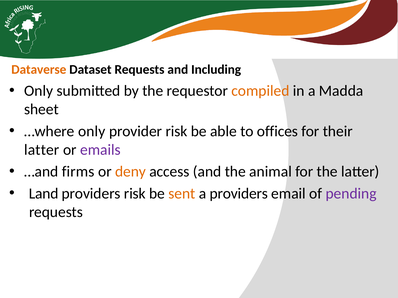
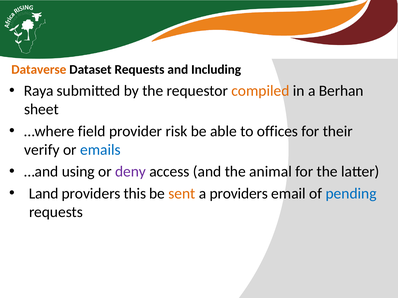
Only at (39, 91): Only -> Raya
Madda: Madda -> Berhan
…where only: only -> field
latter at (42, 150): latter -> verify
emails colour: purple -> blue
firms: firms -> using
deny colour: orange -> purple
providers risk: risk -> this
pending colour: purple -> blue
